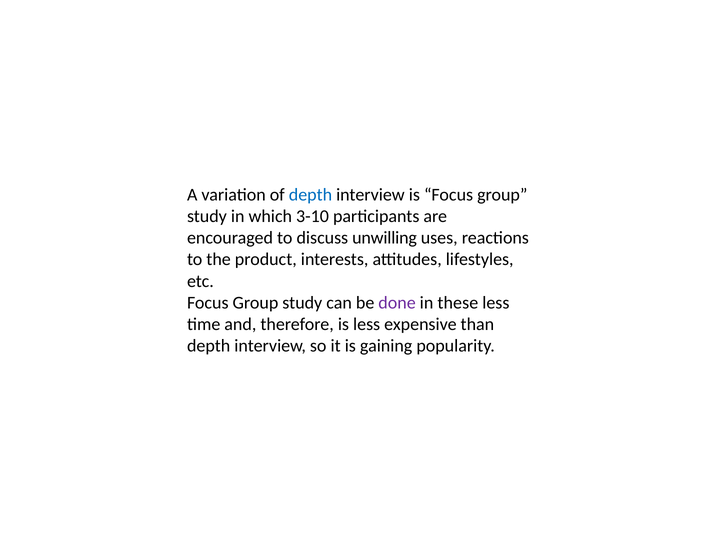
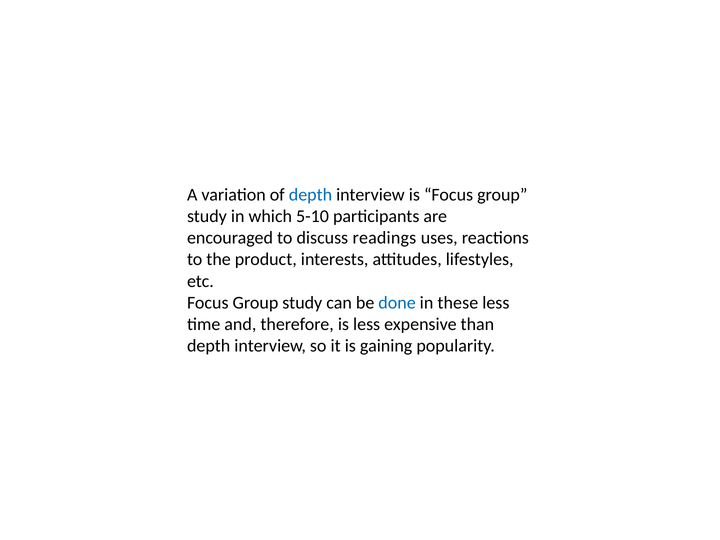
3-10: 3-10 -> 5-10
unwilling: unwilling -> readings
done colour: purple -> blue
